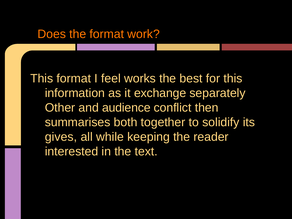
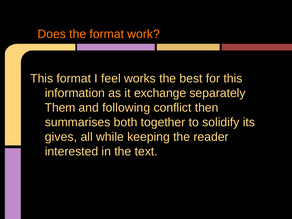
Other: Other -> Them
audience: audience -> following
